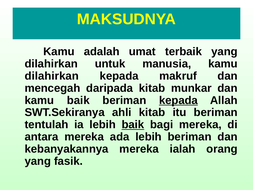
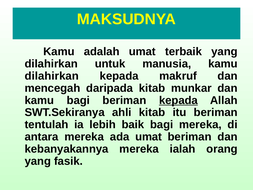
kamu baik: baik -> bagi
baik at (133, 124) underline: present -> none
ada lebih: lebih -> umat
